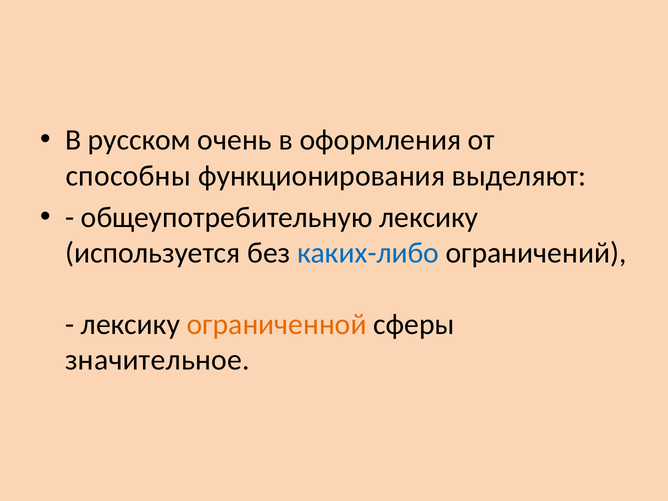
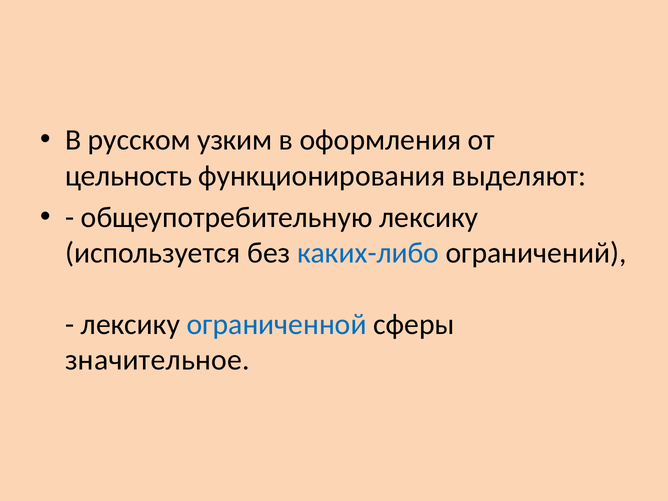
очень: очень -> узким
способны: способны -> цельность
ограниченной colour: orange -> blue
